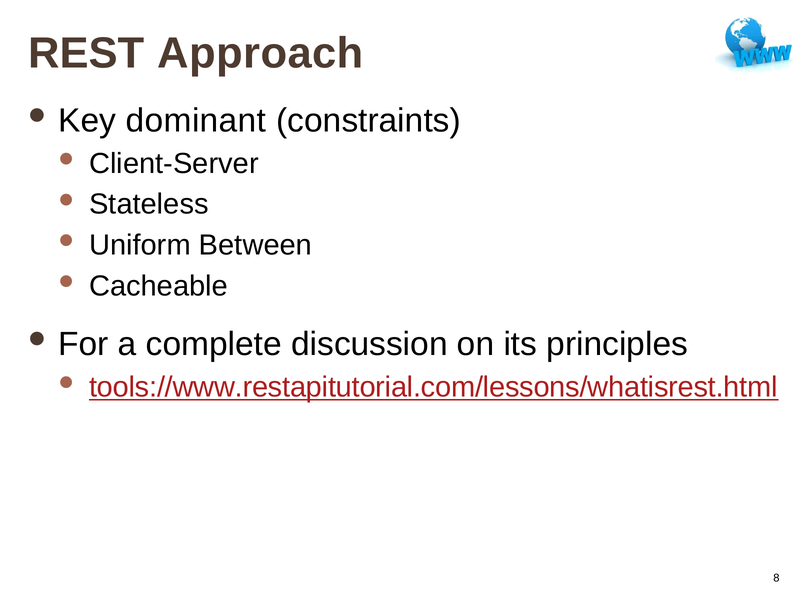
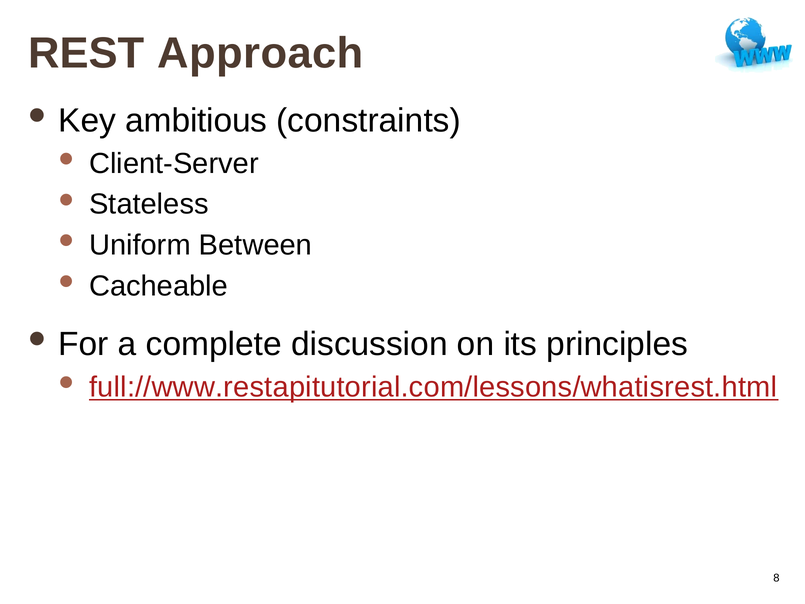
dominant: dominant -> ambitious
tools://www.restapitutorial.com/lessons/whatisrest.html: tools://www.restapitutorial.com/lessons/whatisrest.html -> full://www.restapitutorial.com/lessons/whatisrest.html
